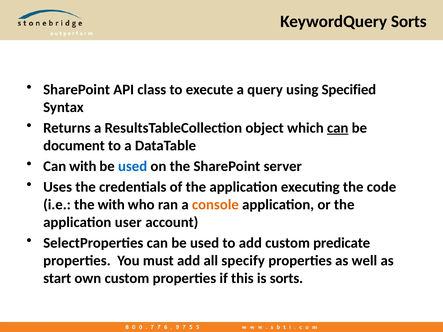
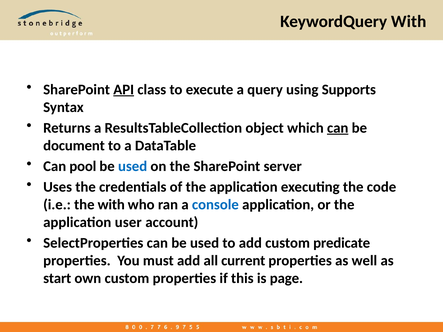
KeywordQuery Sorts: Sorts -> With
API underline: none -> present
Specified: Specified -> Supports
Can with: with -> pool
console colour: orange -> blue
specify: specify -> current
is sorts: sorts -> page
